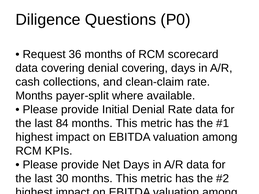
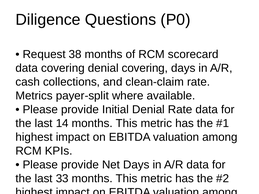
Request 36: 36 -> 38
Months at (34, 96): Months -> Metrics
84: 84 -> 14
30: 30 -> 33
